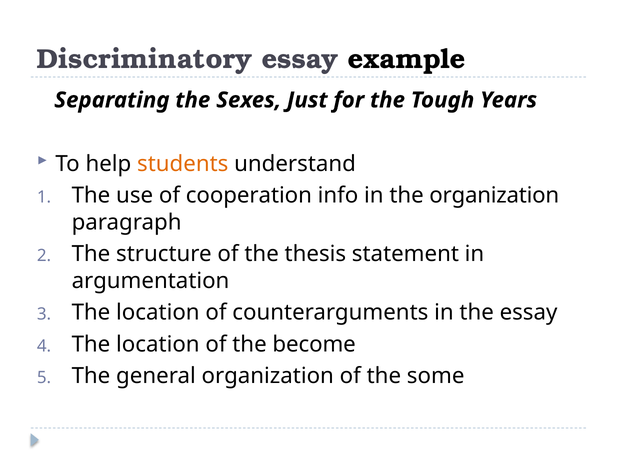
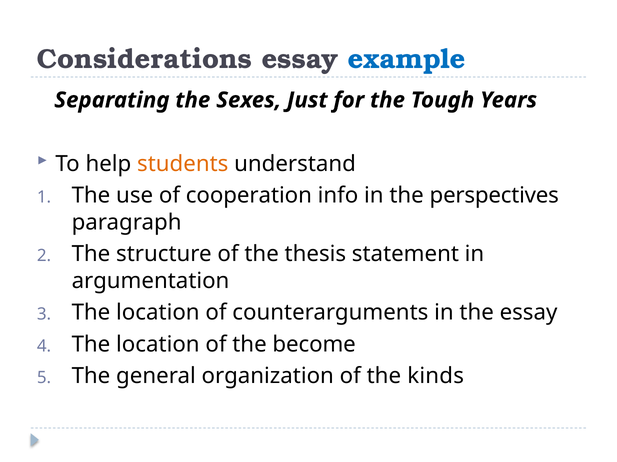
Discriminatory: Discriminatory -> Considerations
example colour: black -> blue
the organization: organization -> perspectives
some: some -> kinds
